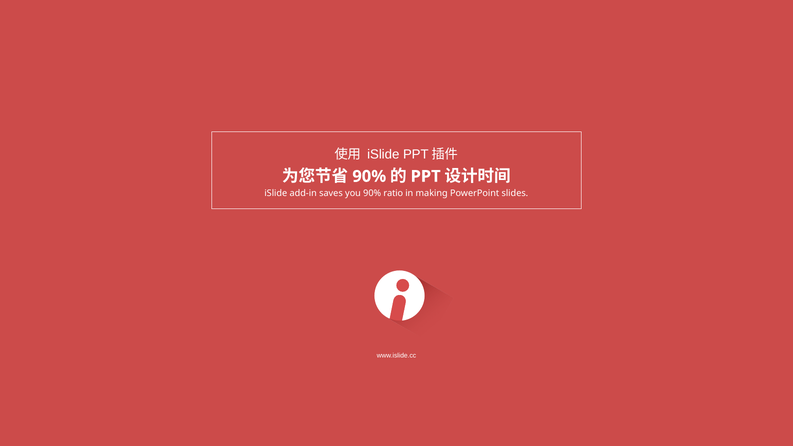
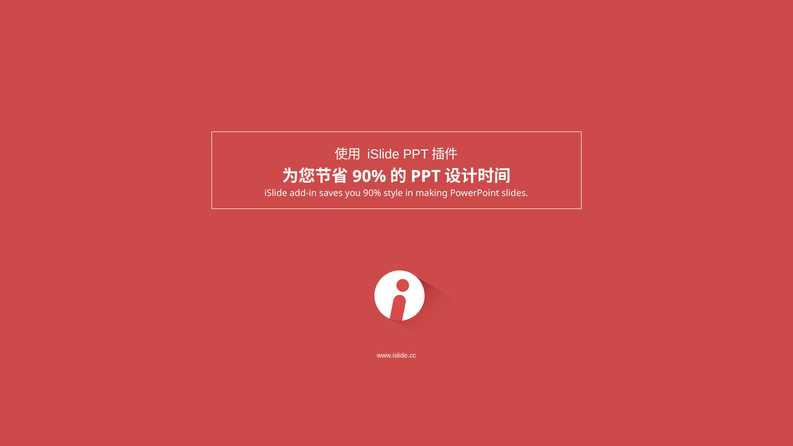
ratio: ratio -> style
